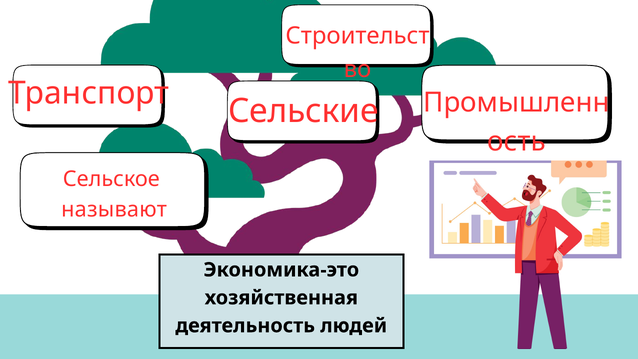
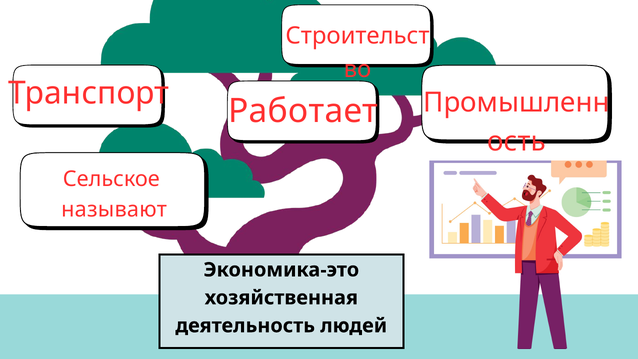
Сельские: Сельские -> Работает
